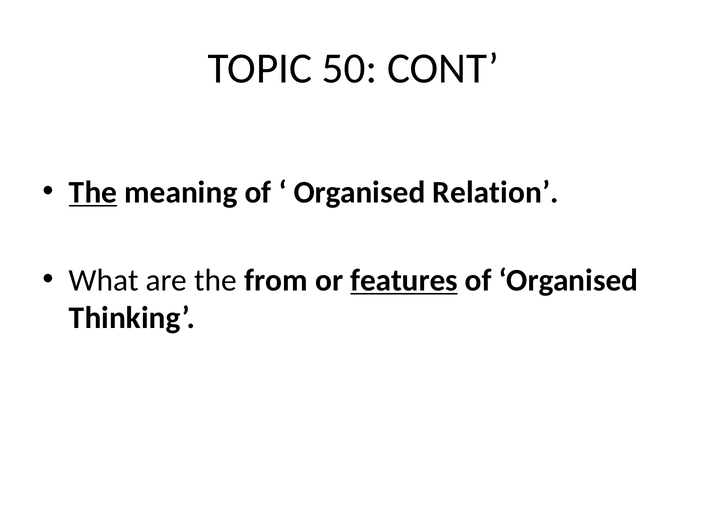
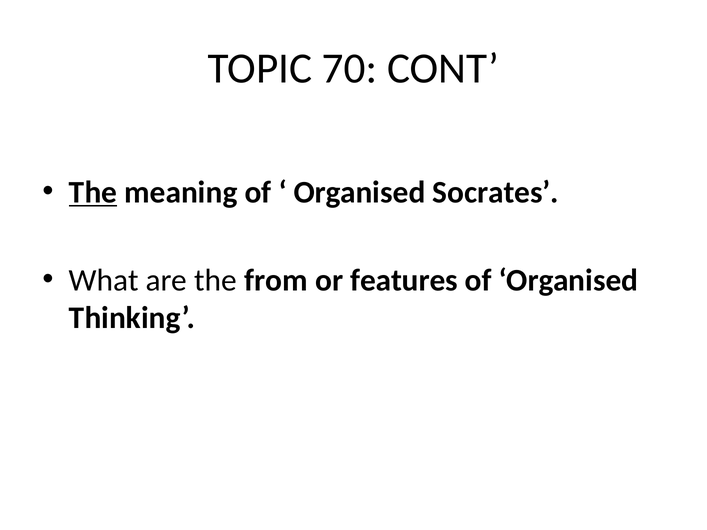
50: 50 -> 70
Relation: Relation -> Socrates
features underline: present -> none
